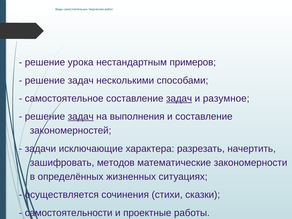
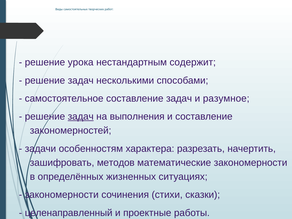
примеров: примеров -> содержит
задач at (179, 98) underline: present -> none
исключающие: исключающие -> особенностям
осуществляется at (62, 195): осуществляется -> закономерности
самостоятельности: самостоятельности -> целенаправленный
